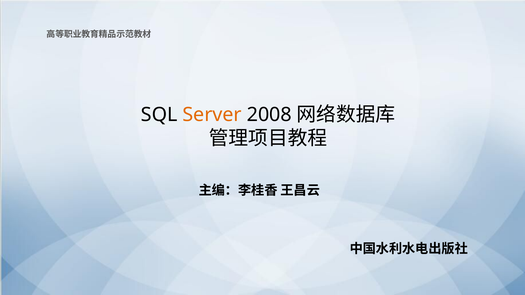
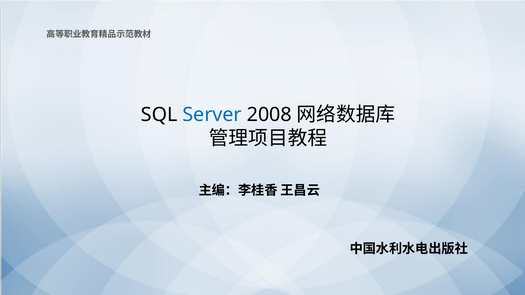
Server colour: orange -> blue
